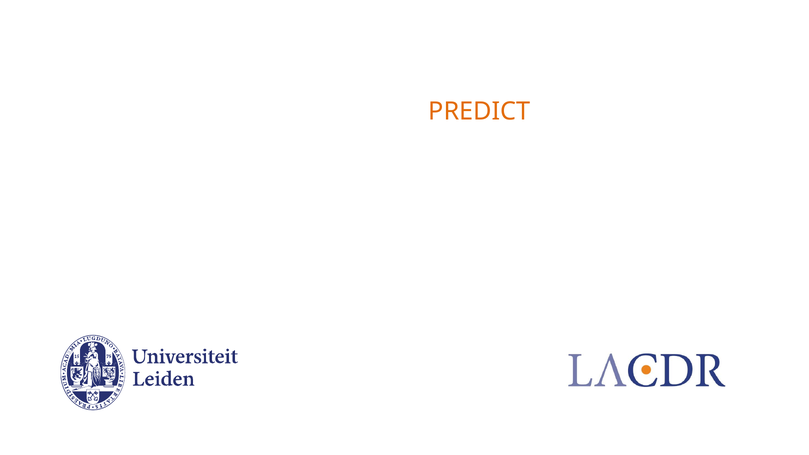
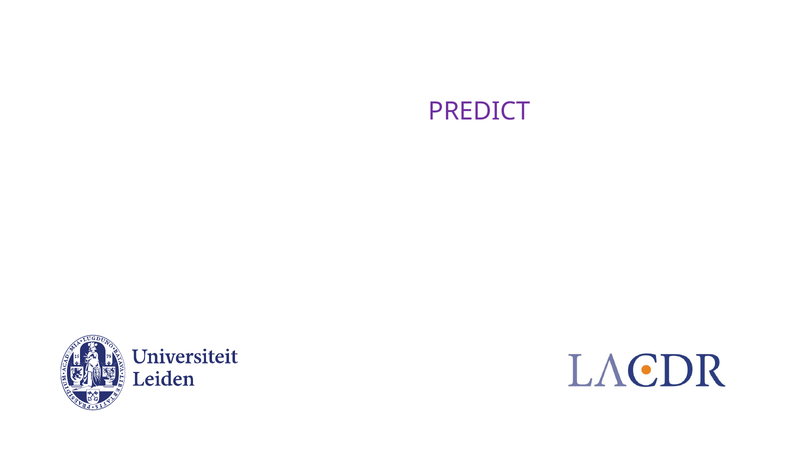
PREDICT colour: orange -> purple
